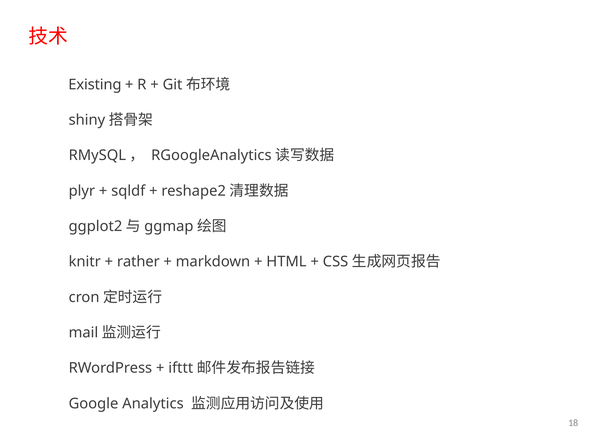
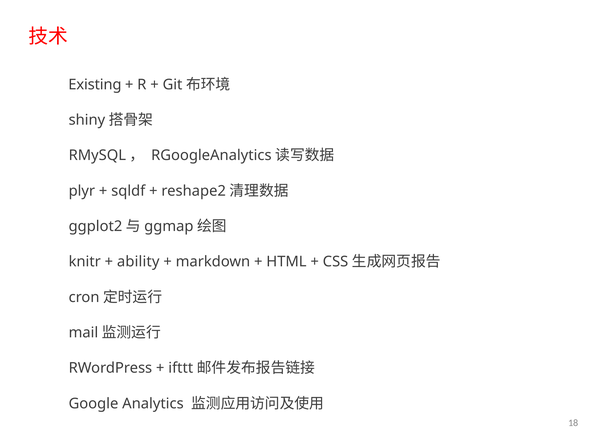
rather: rather -> ability
